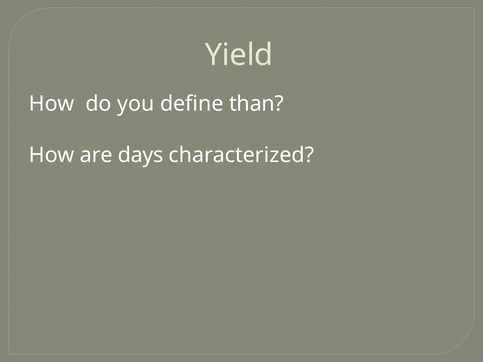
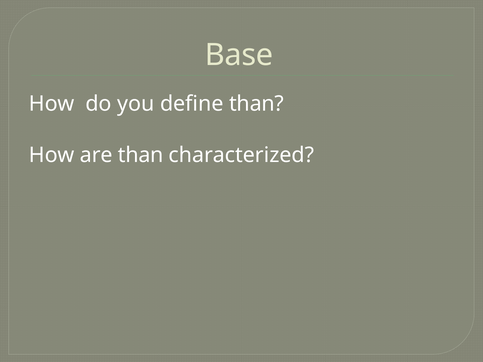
Yield: Yield -> Base
are days: days -> than
